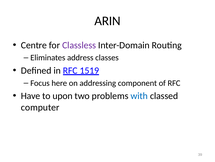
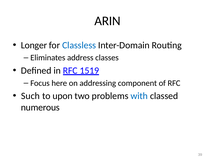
Centre: Centre -> Longer
Classless colour: purple -> blue
Have: Have -> Such
computer: computer -> numerous
